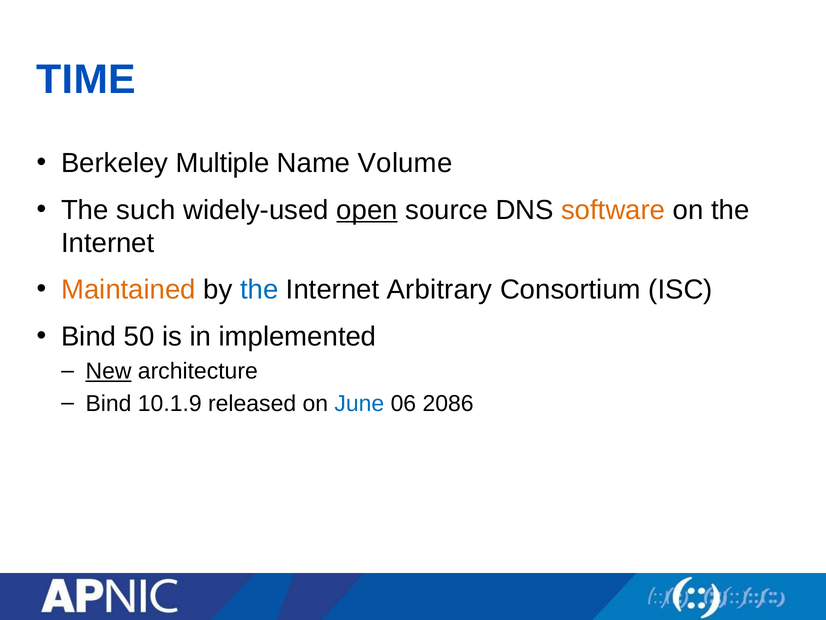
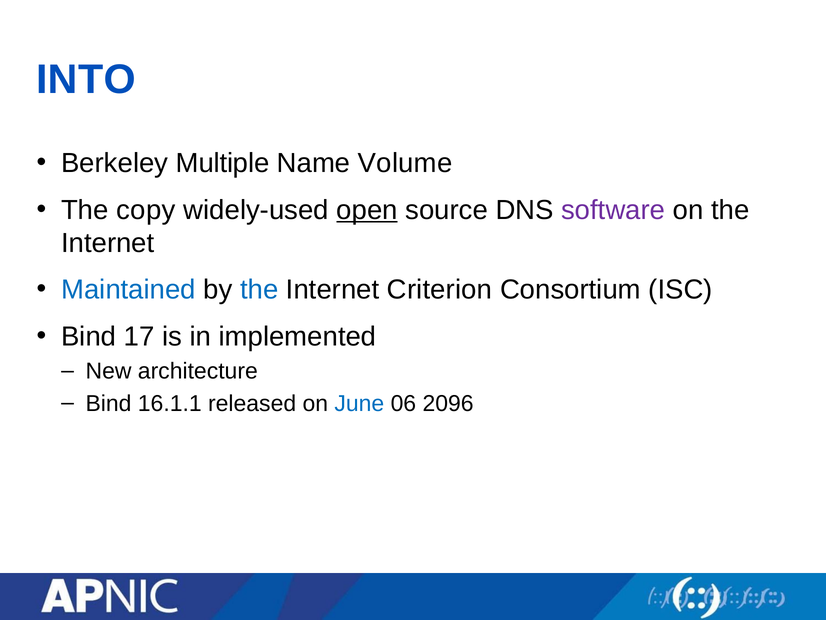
TIME: TIME -> INTO
such: such -> copy
software colour: orange -> purple
Maintained colour: orange -> blue
Arbitrary: Arbitrary -> Criterion
50: 50 -> 17
New underline: present -> none
10.1.9: 10.1.9 -> 16.1.1
2086: 2086 -> 2096
